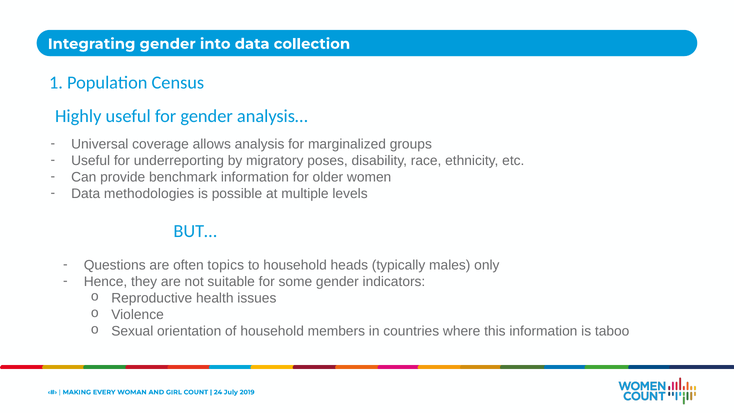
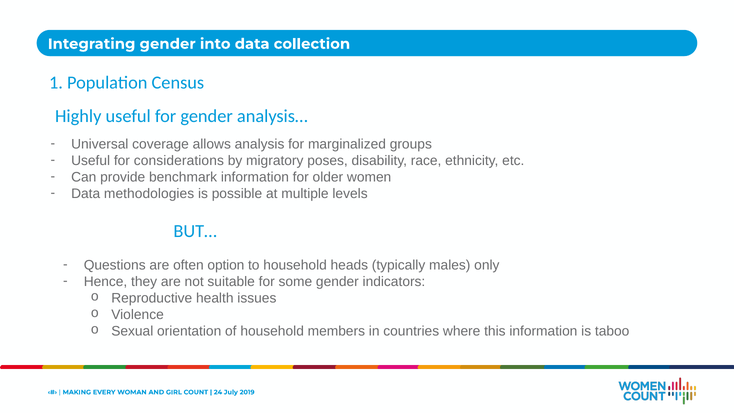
underreporting: underreporting -> considerations
topics: topics -> option
